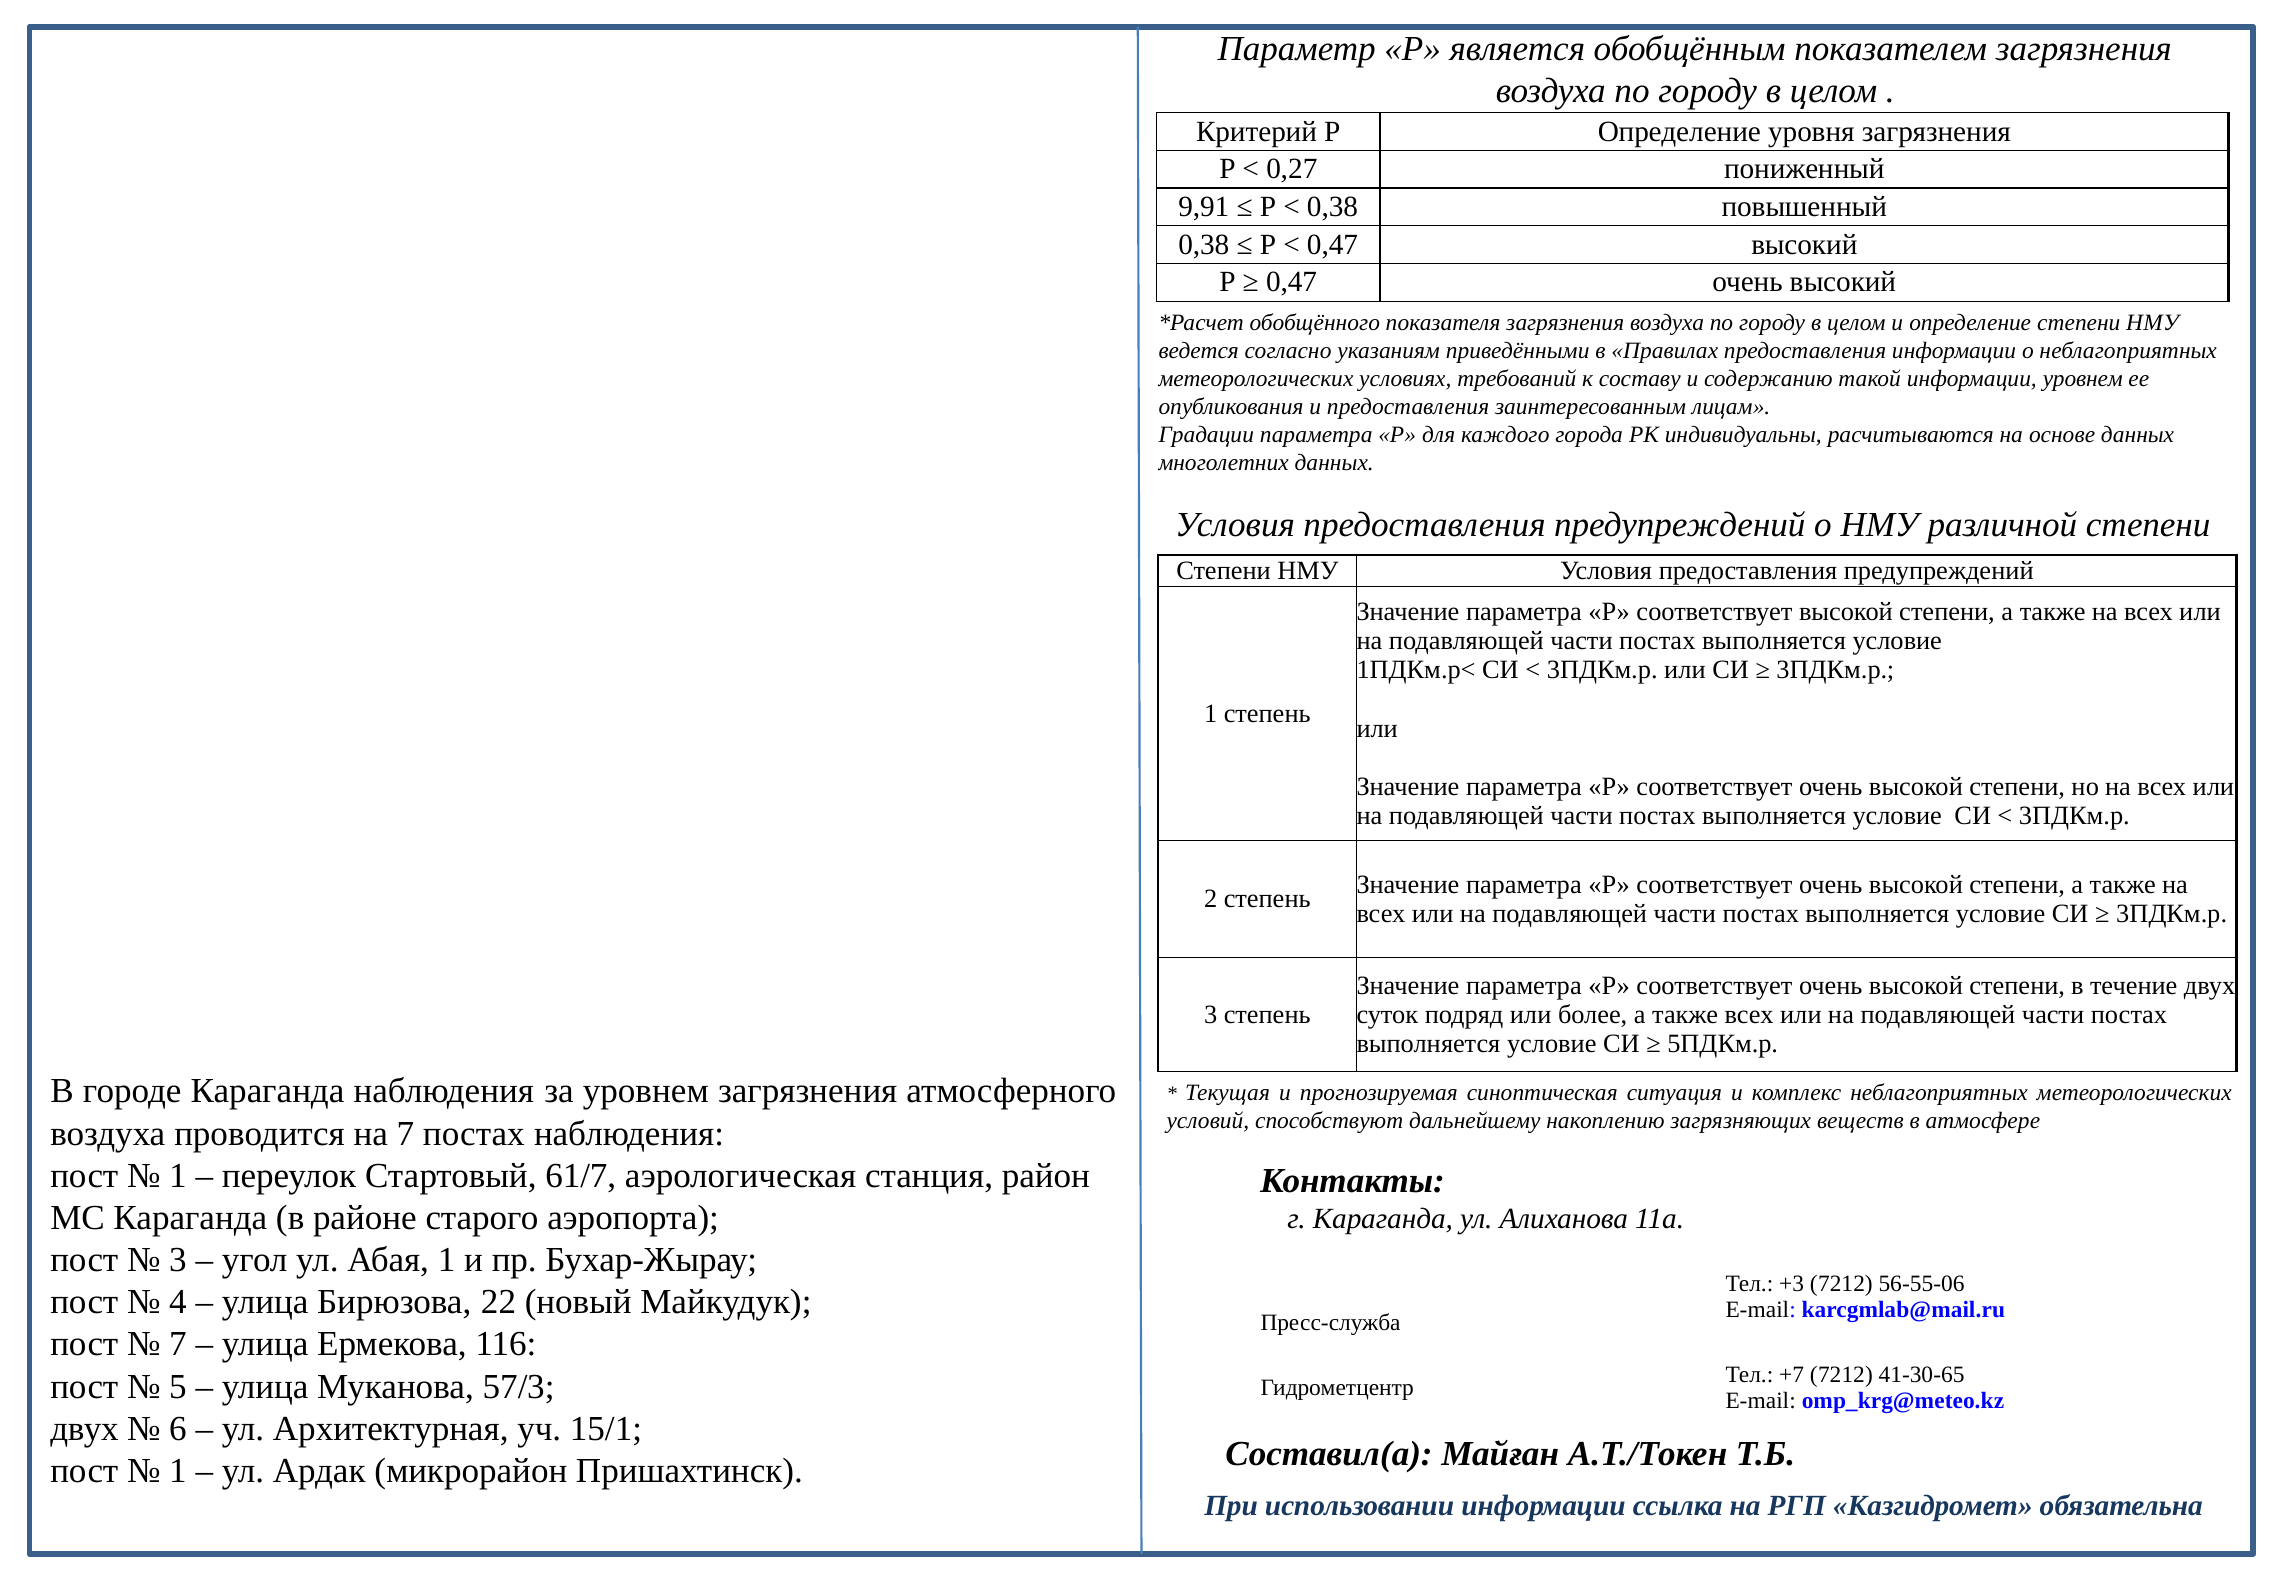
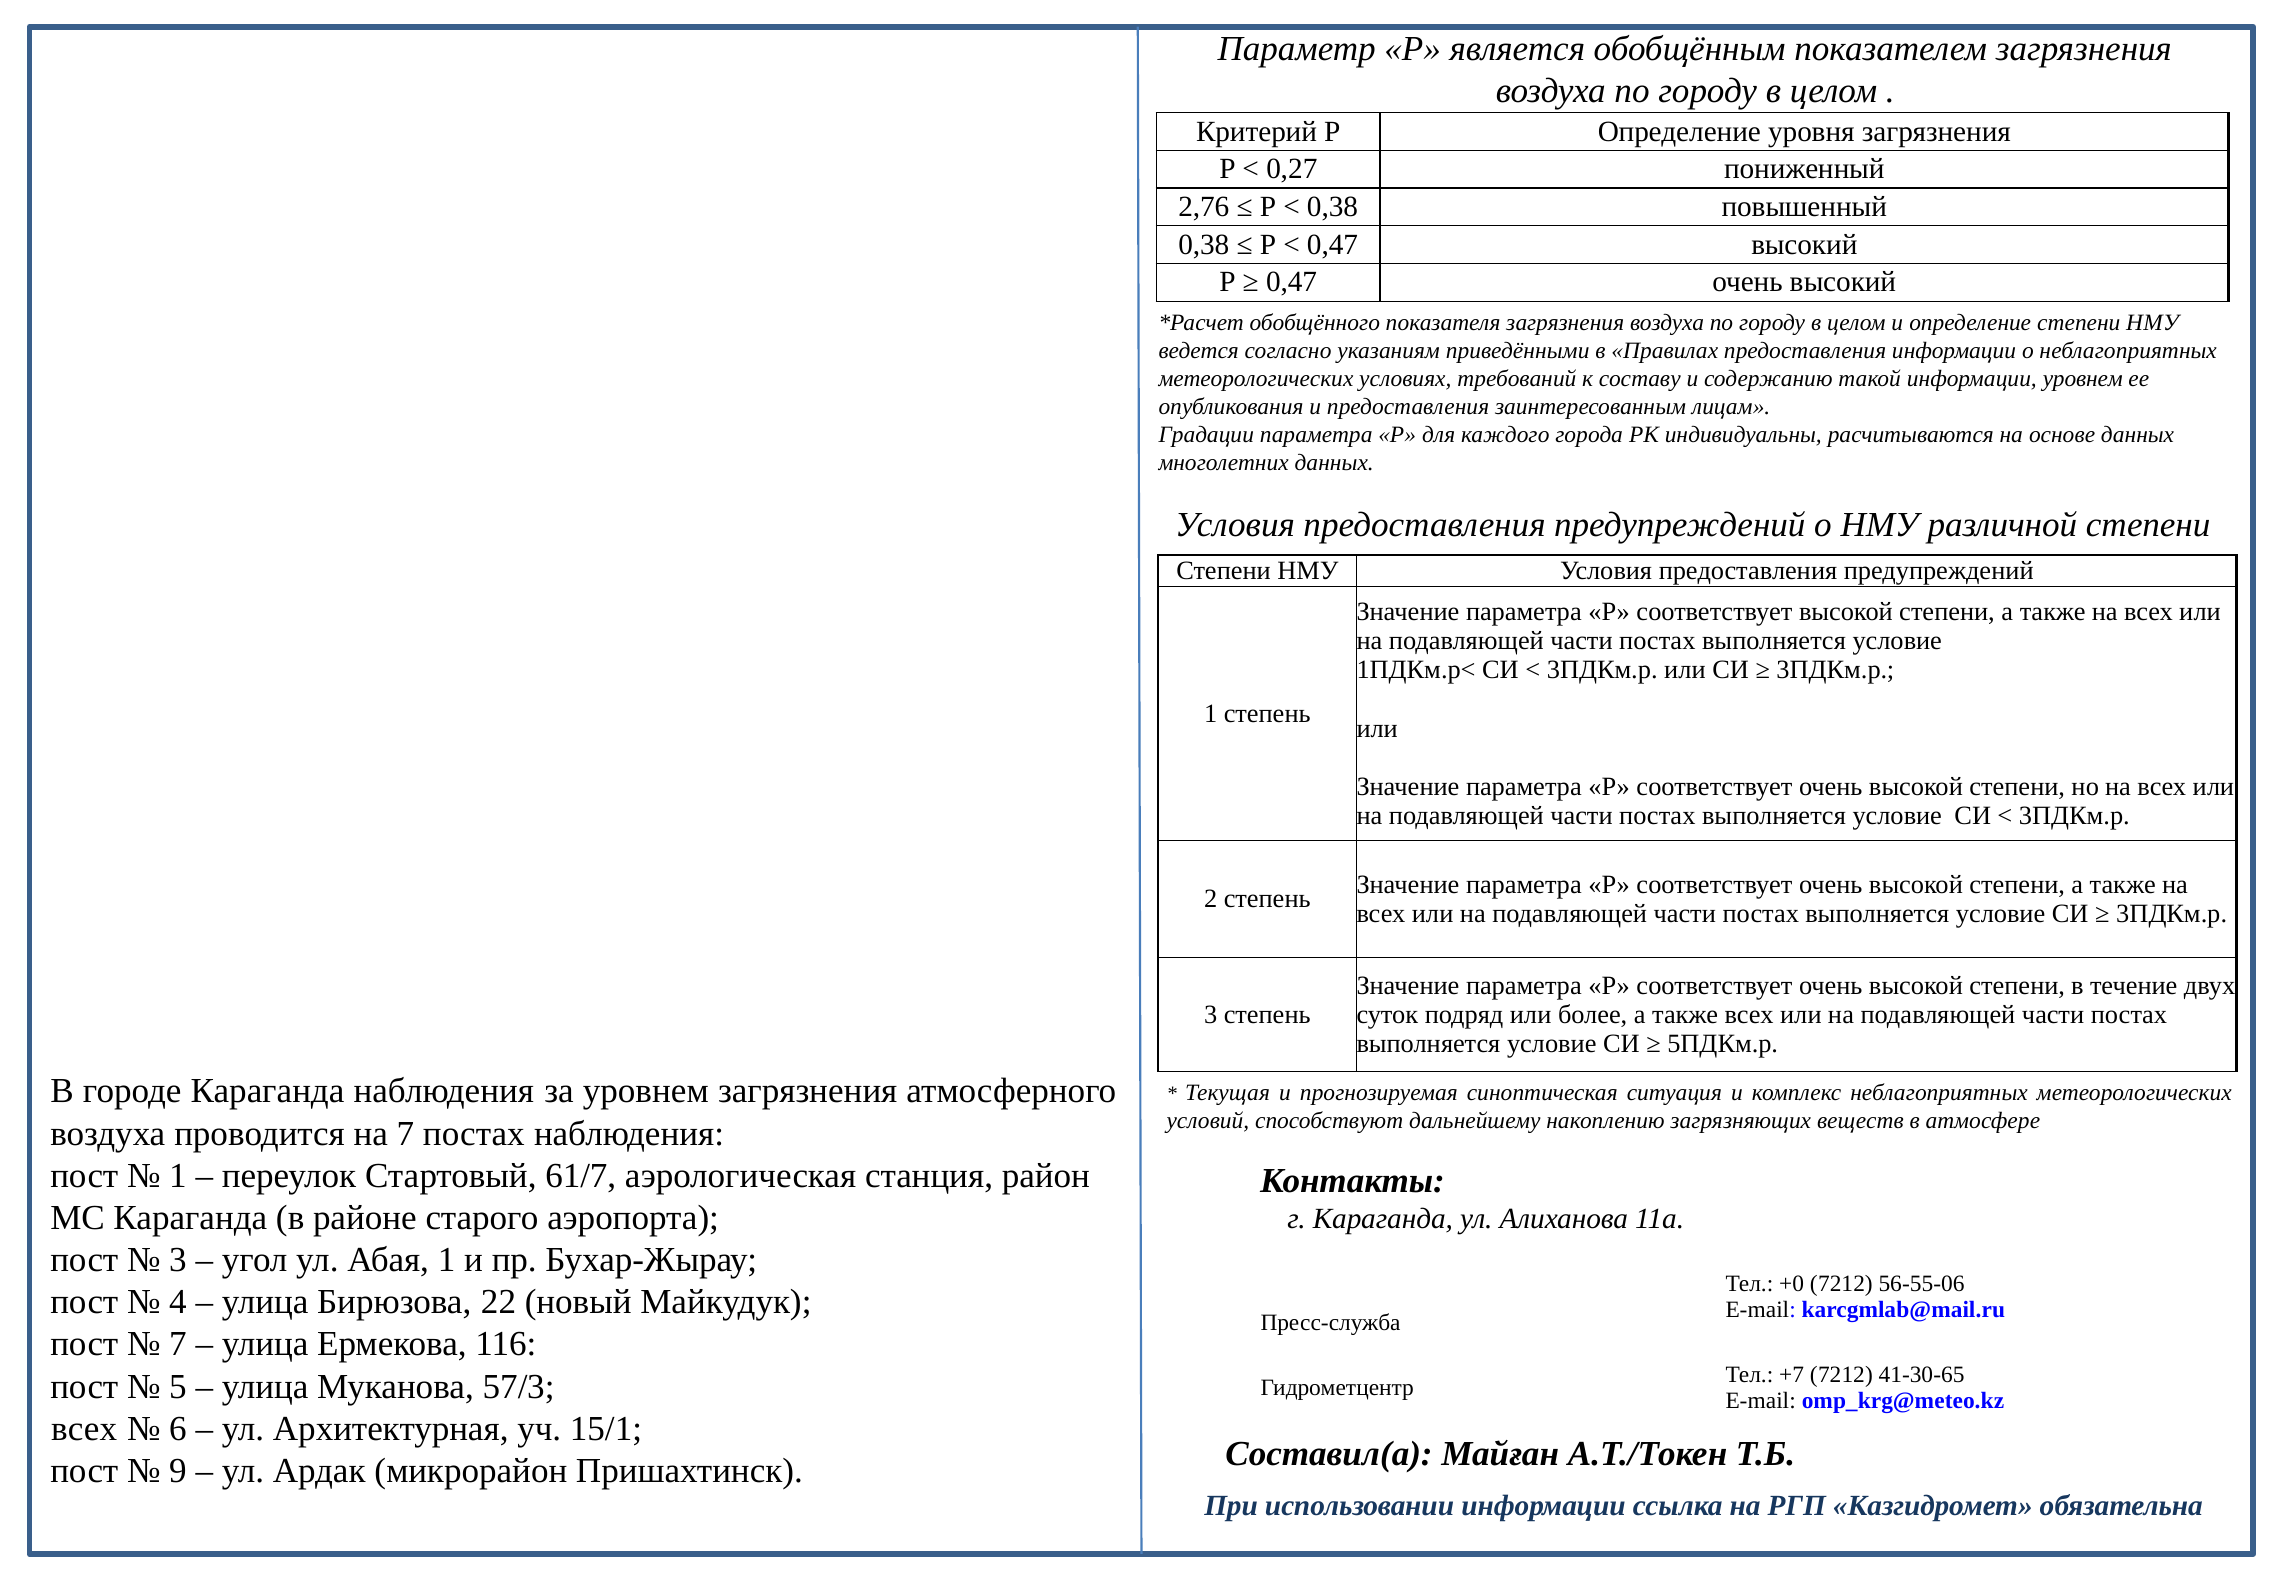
9,91: 9,91 -> 2,76
+3: +3 -> +0
двух at (84, 1428): двух -> всех
1 at (178, 1470): 1 -> 9
